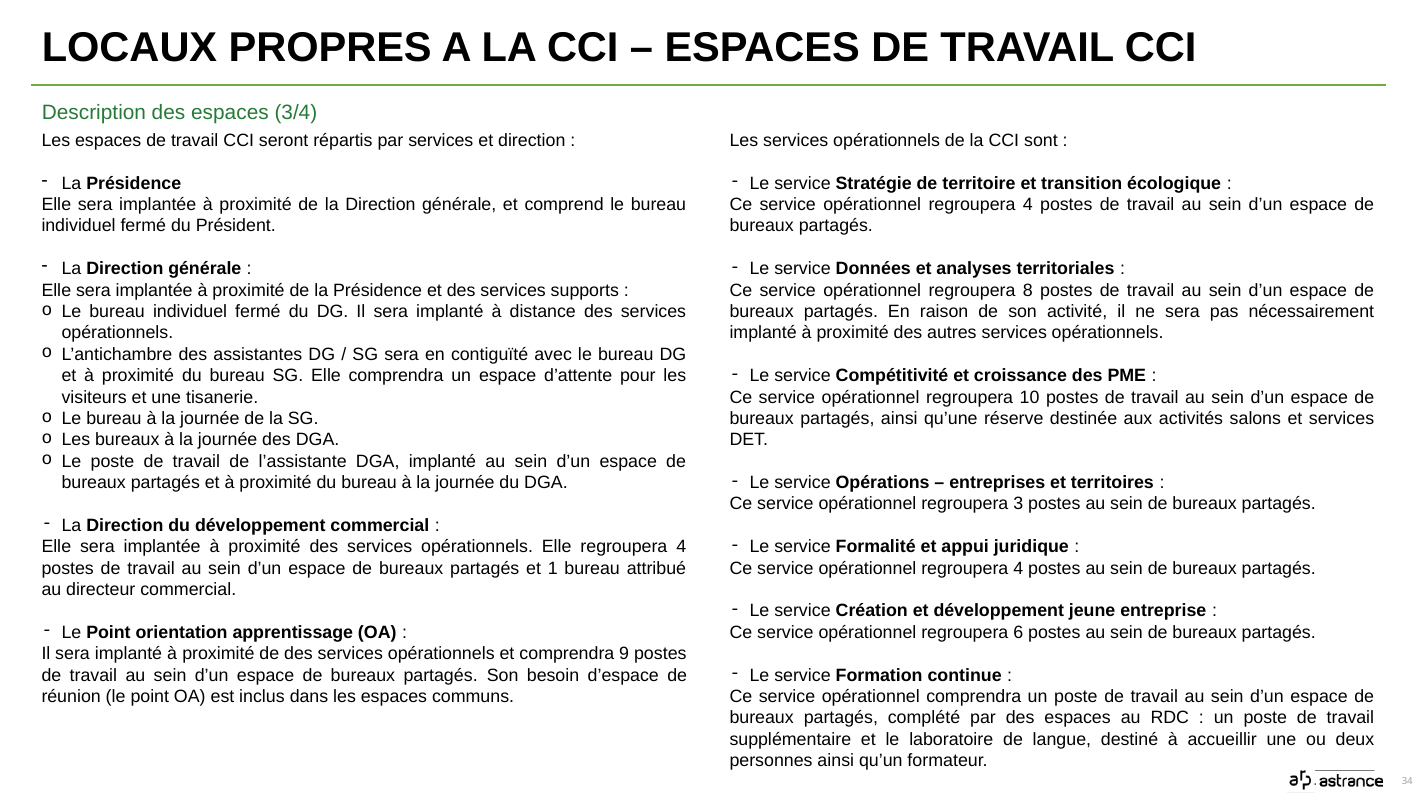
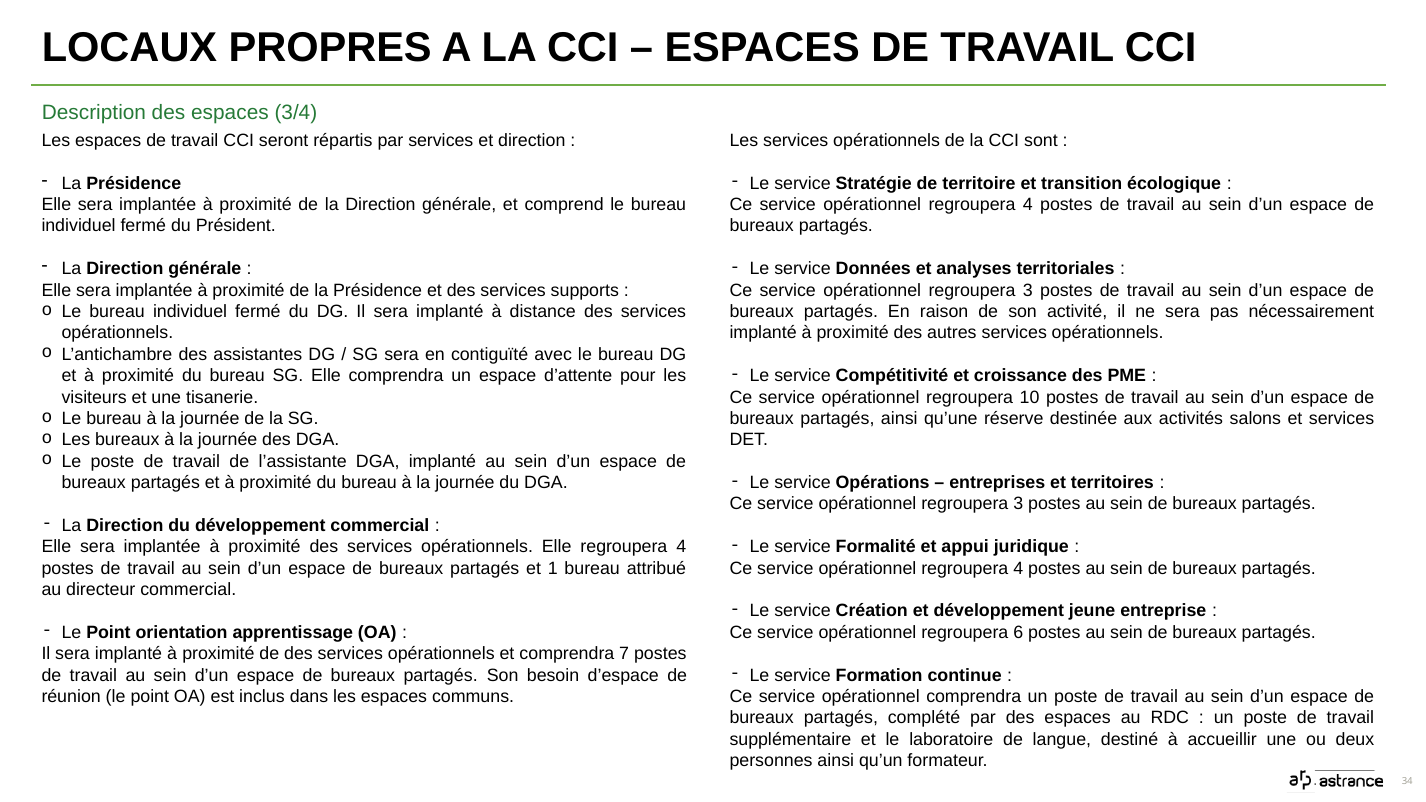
8 at (1028, 290): 8 -> 3
9: 9 -> 7
